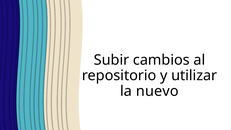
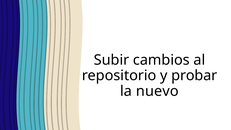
utilizar: utilizar -> probar
